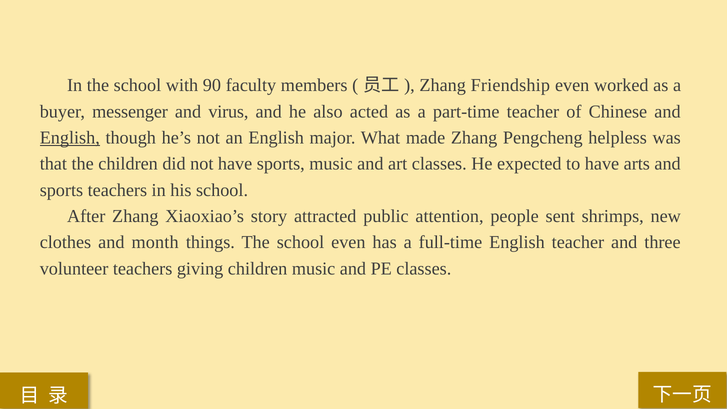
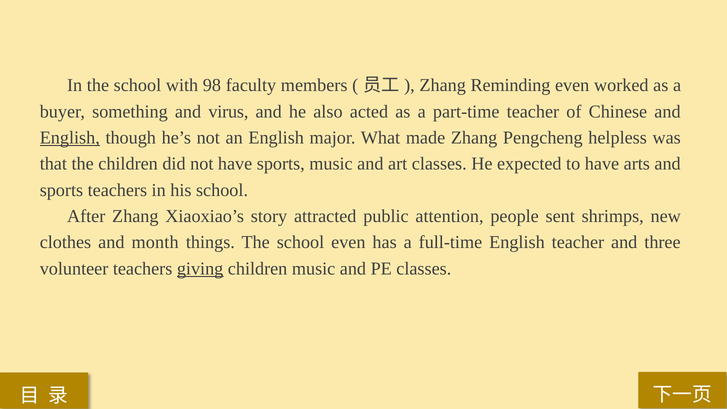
90: 90 -> 98
Friendship: Friendship -> Reminding
messenger: messenger -> something
giving underline: none -> present
